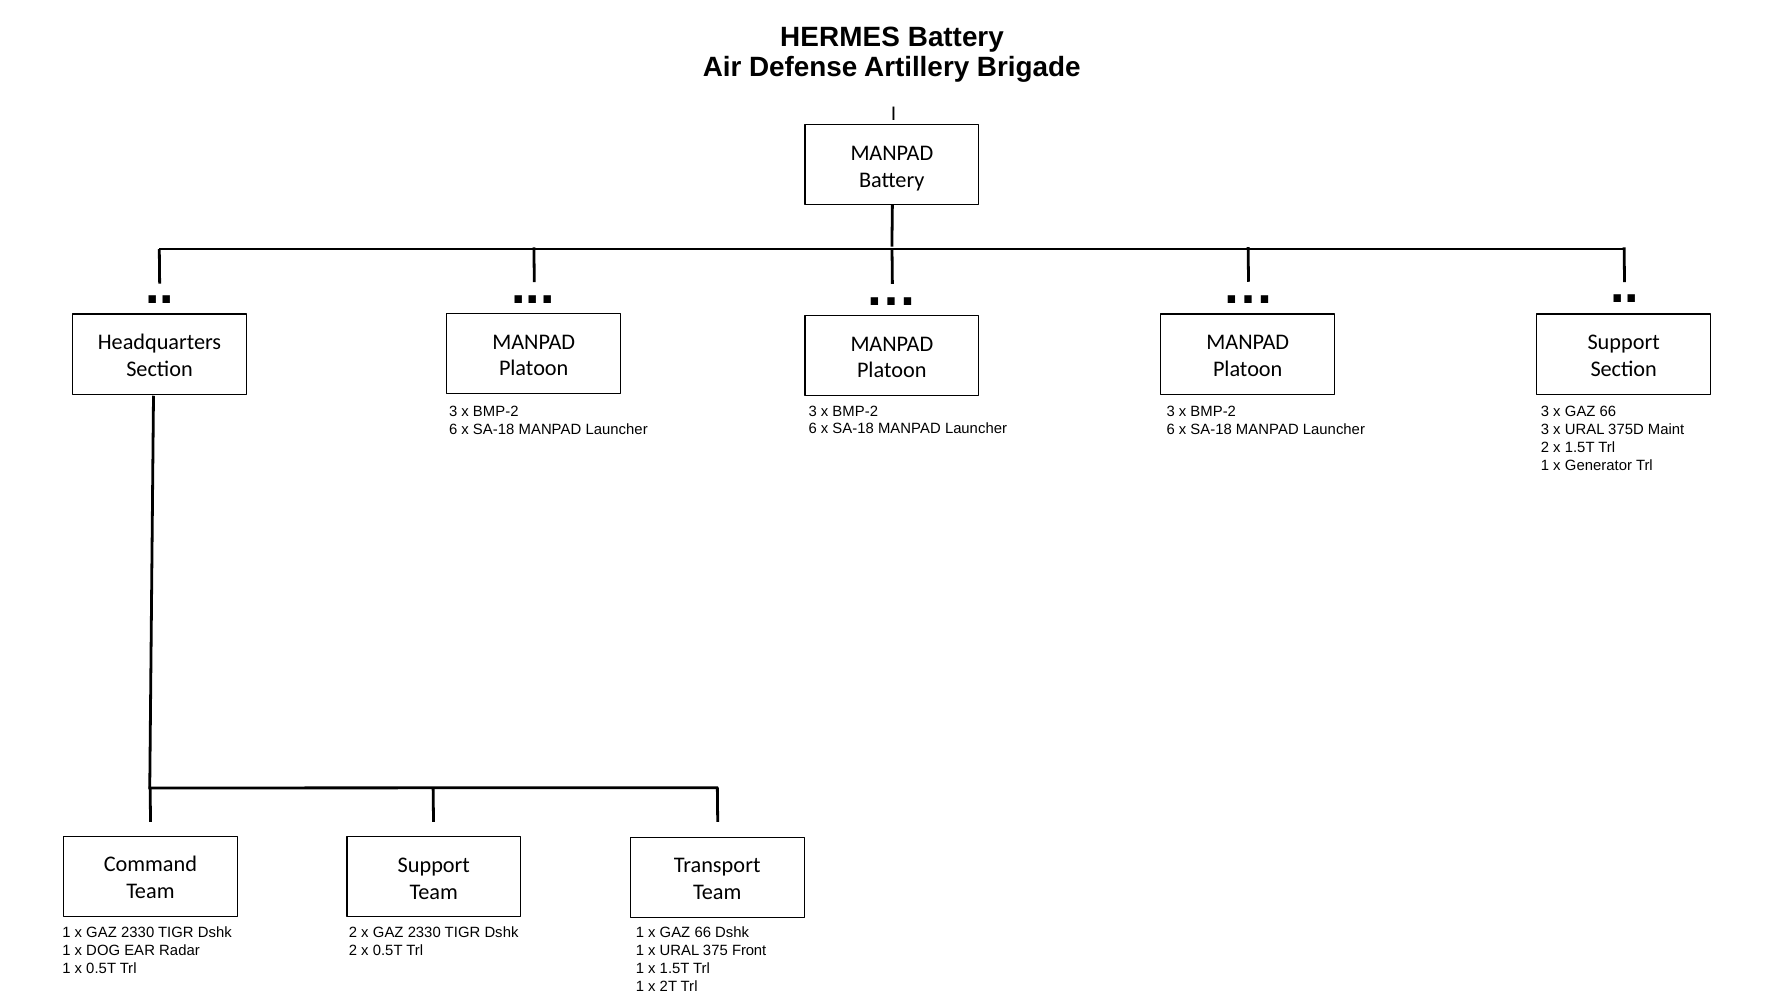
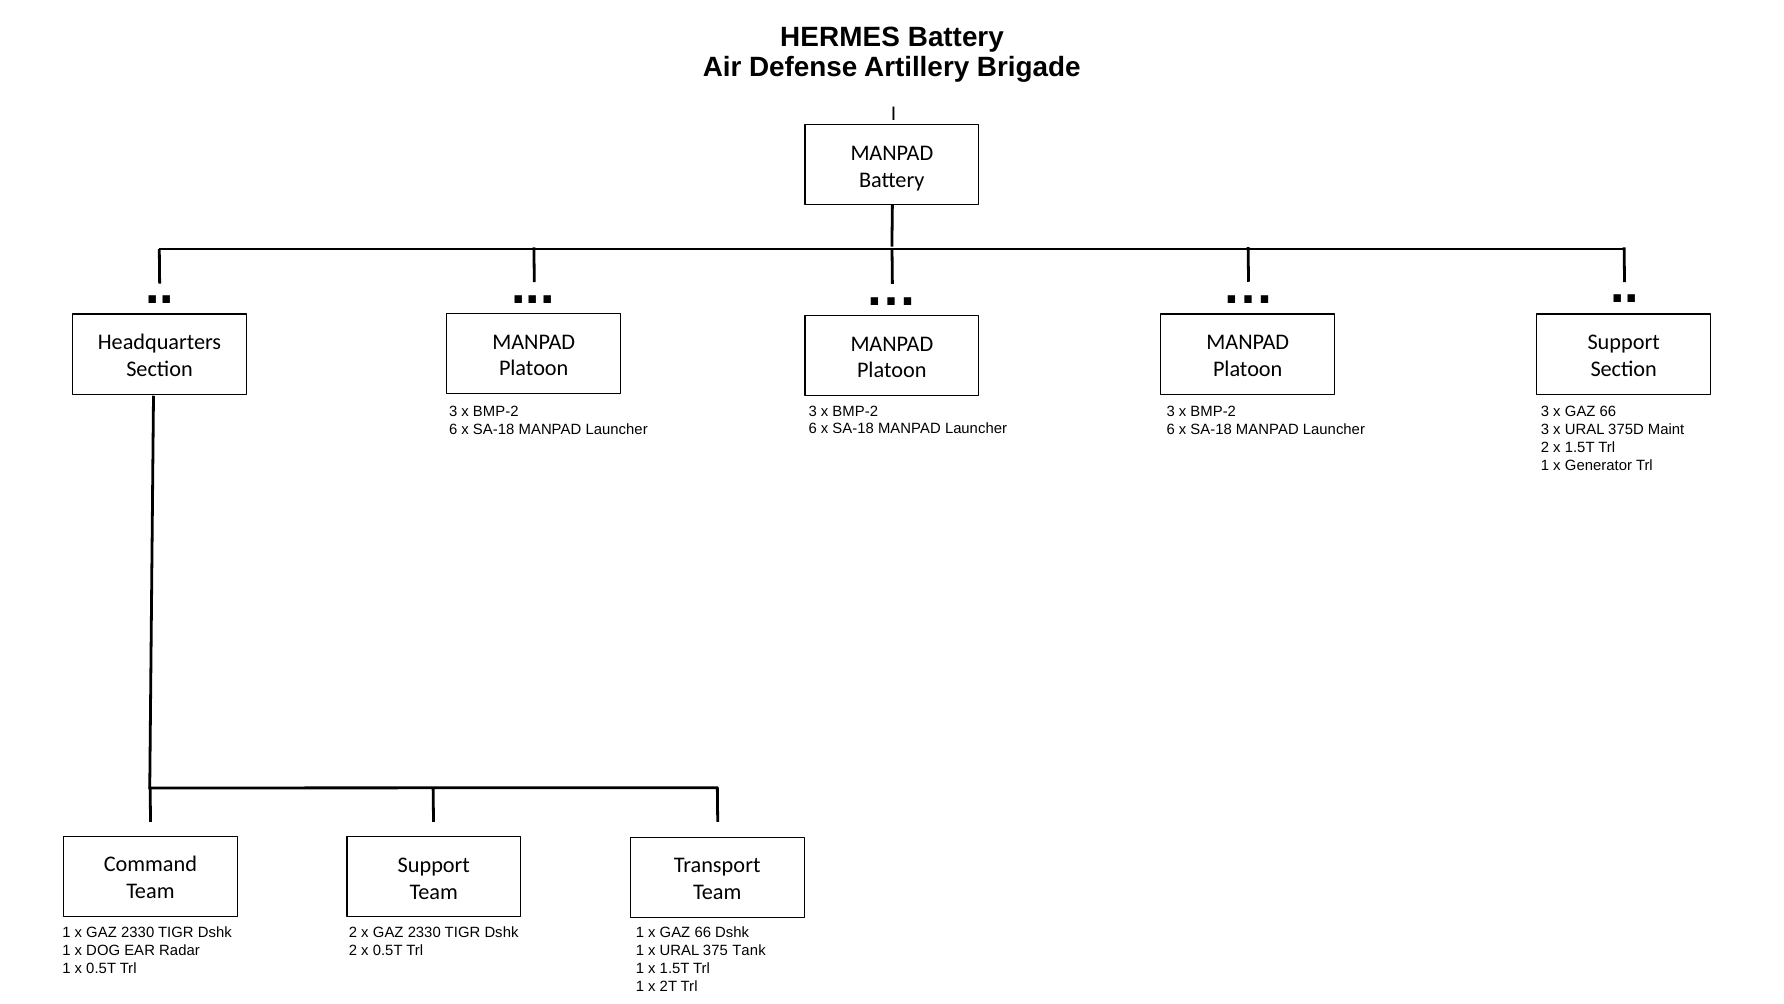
Front: Front -> Tank
